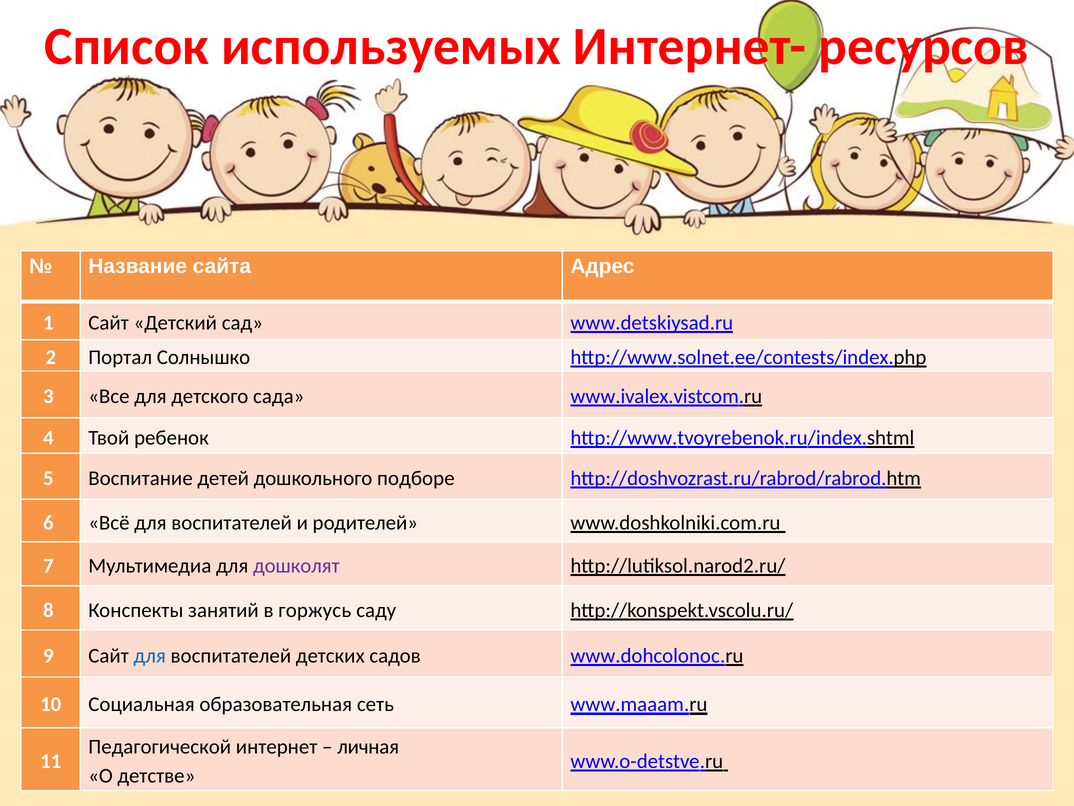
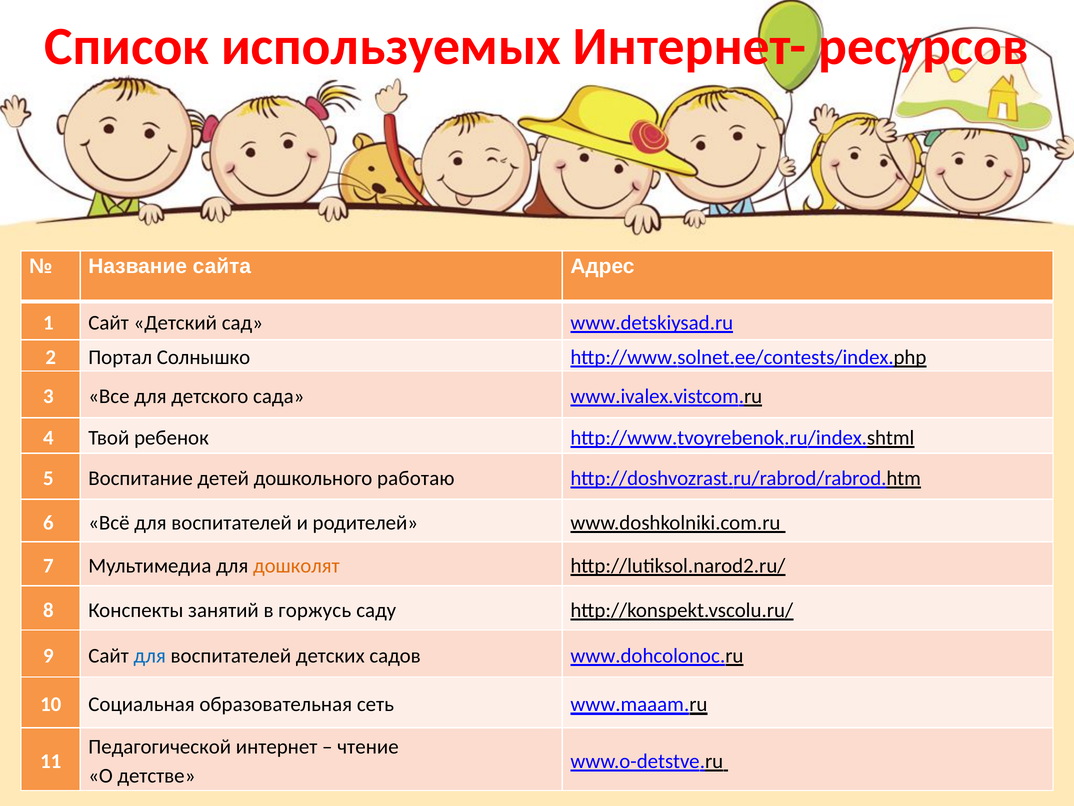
подборе: подборе -> работаю
дошколят colour: purple -> orange
личная: личная -> чтение
